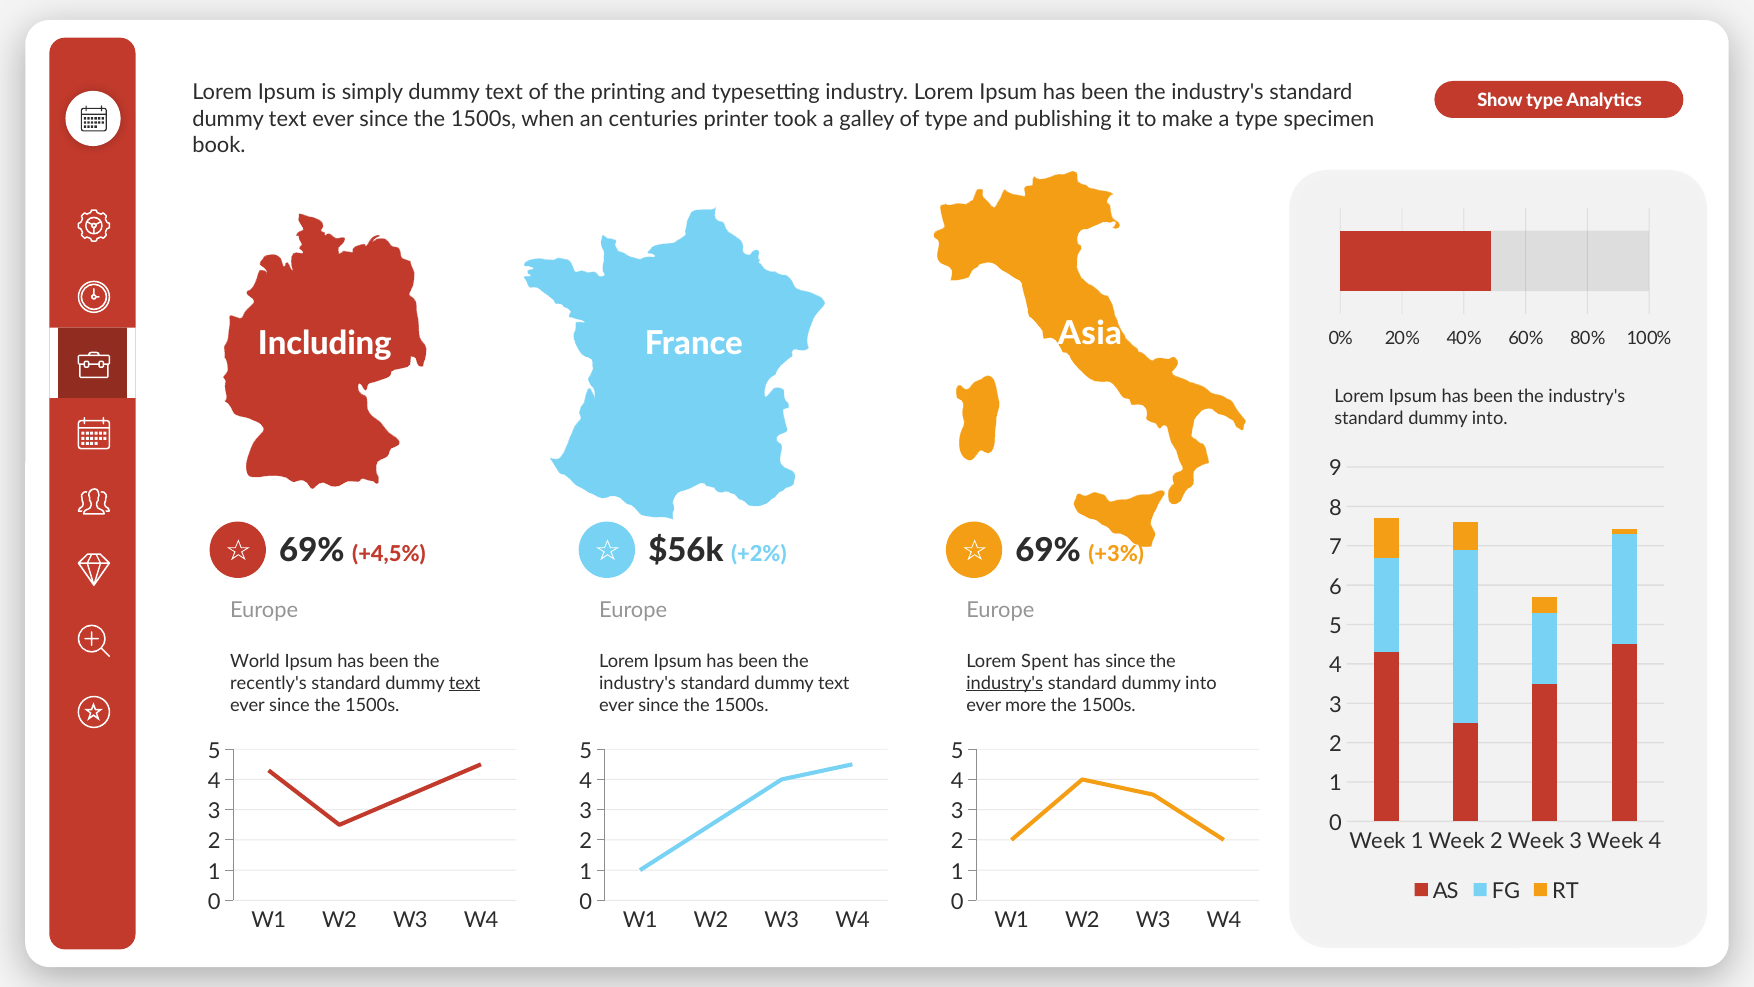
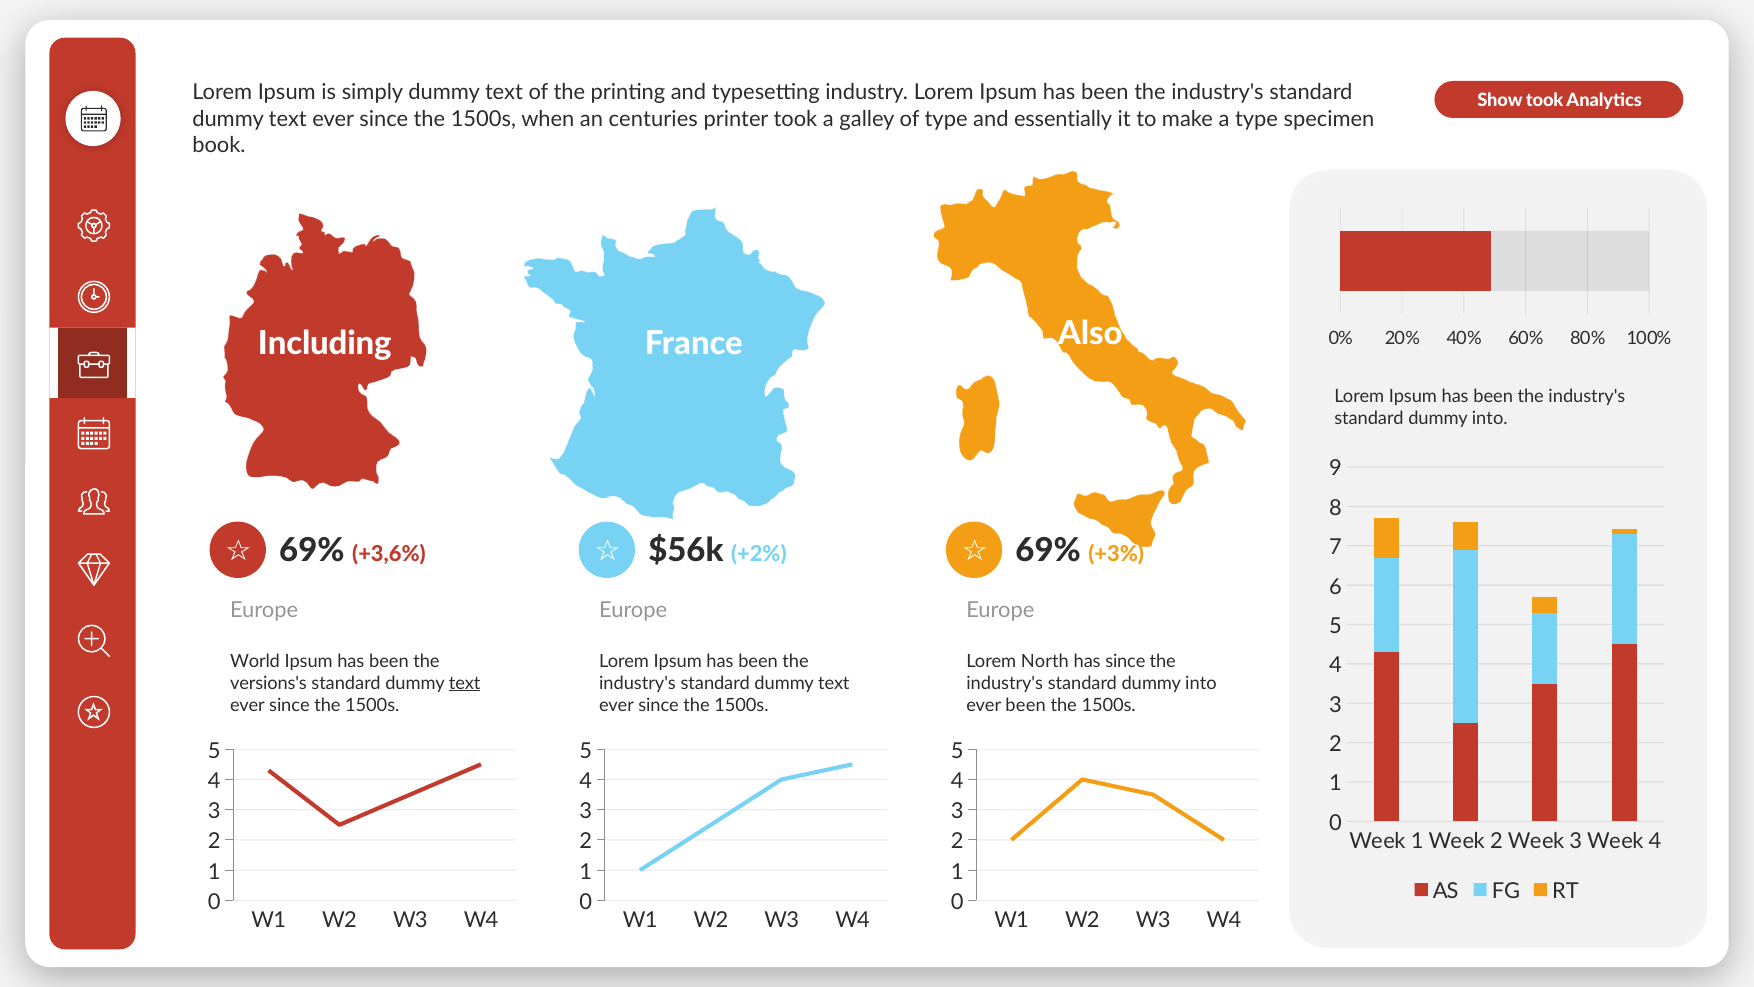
Show type: type -> took
publishing: publishing -> essentially
Asia: Asia -> Also
+4,5%: +4,5% -> +3,6%
Spent: Spent -> North
recently's: recently's -> versions's
industry's at (1005, 683) underline: present -> none
ever more: more -> been
